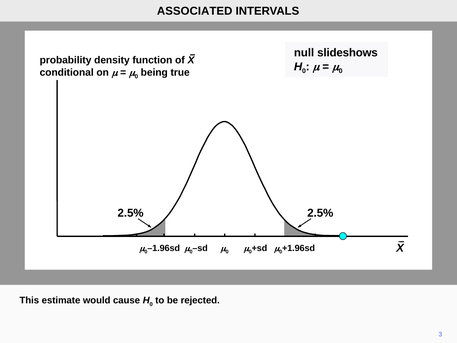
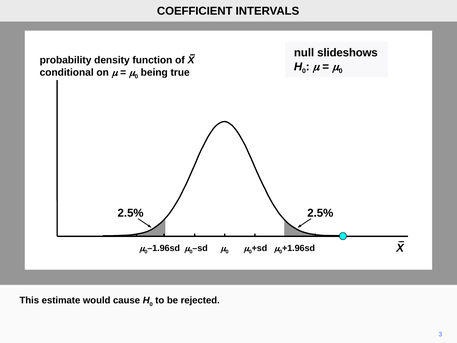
ASSOCIATED: ASSOCIATED -> COEFFICIENT
